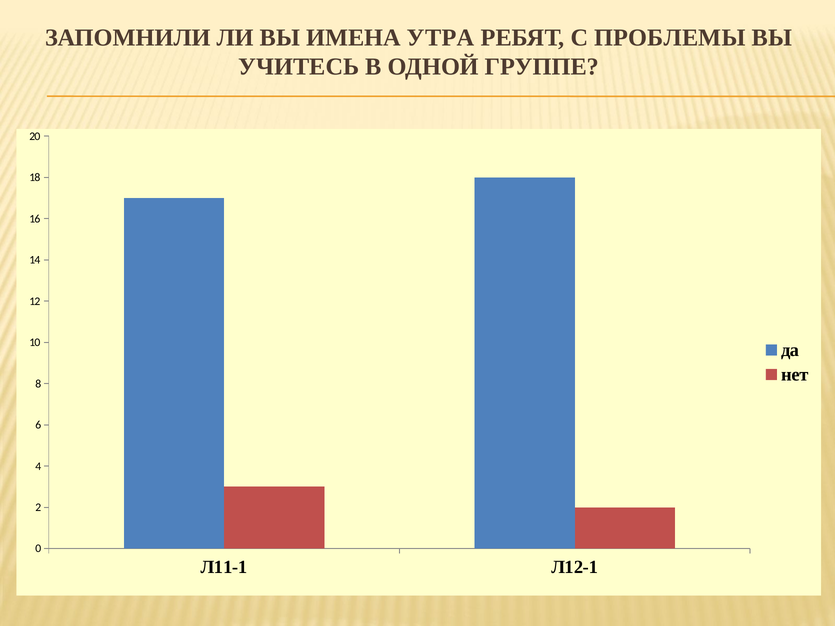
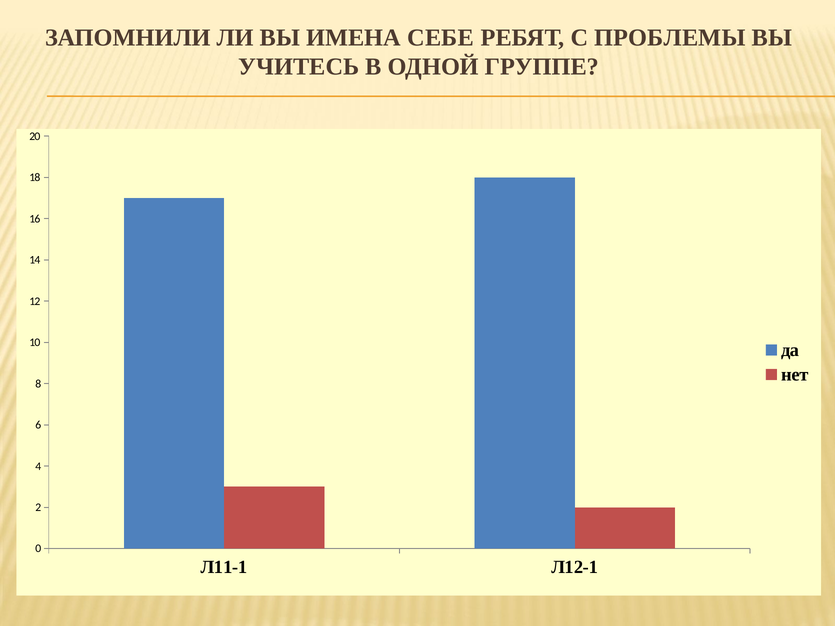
УТРА: УТРА -> СЕБЕ
